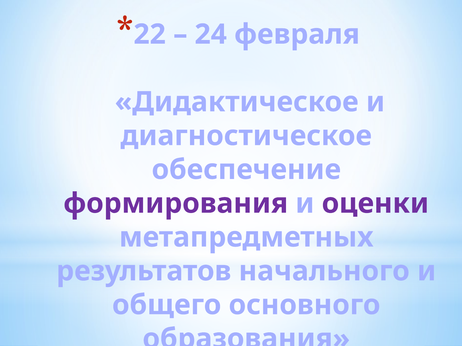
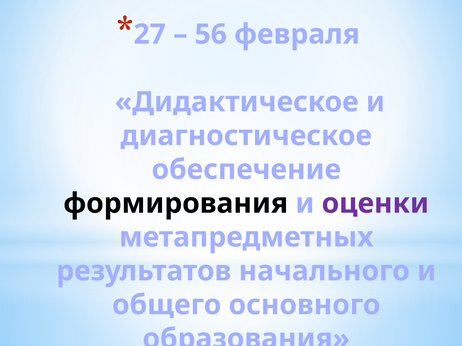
22: 22 -> 27
24: 24 -> 56
формирования colour: purple -> black
